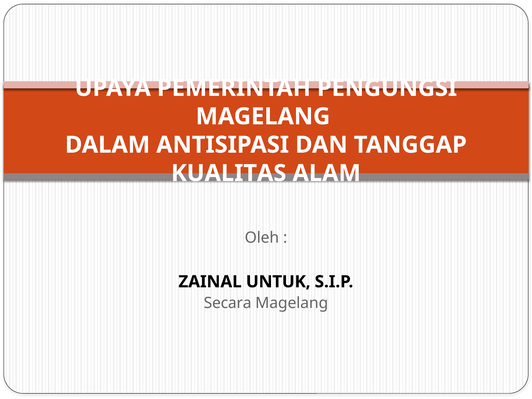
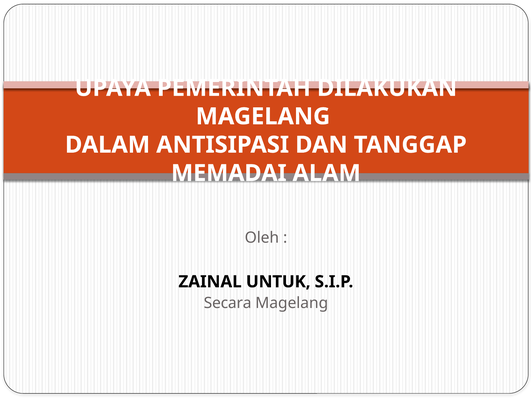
PENGUNGSI: PENGUNGSI -> DILAKUKAN
KUALITAS: KUALITAS -> MEMADAI
